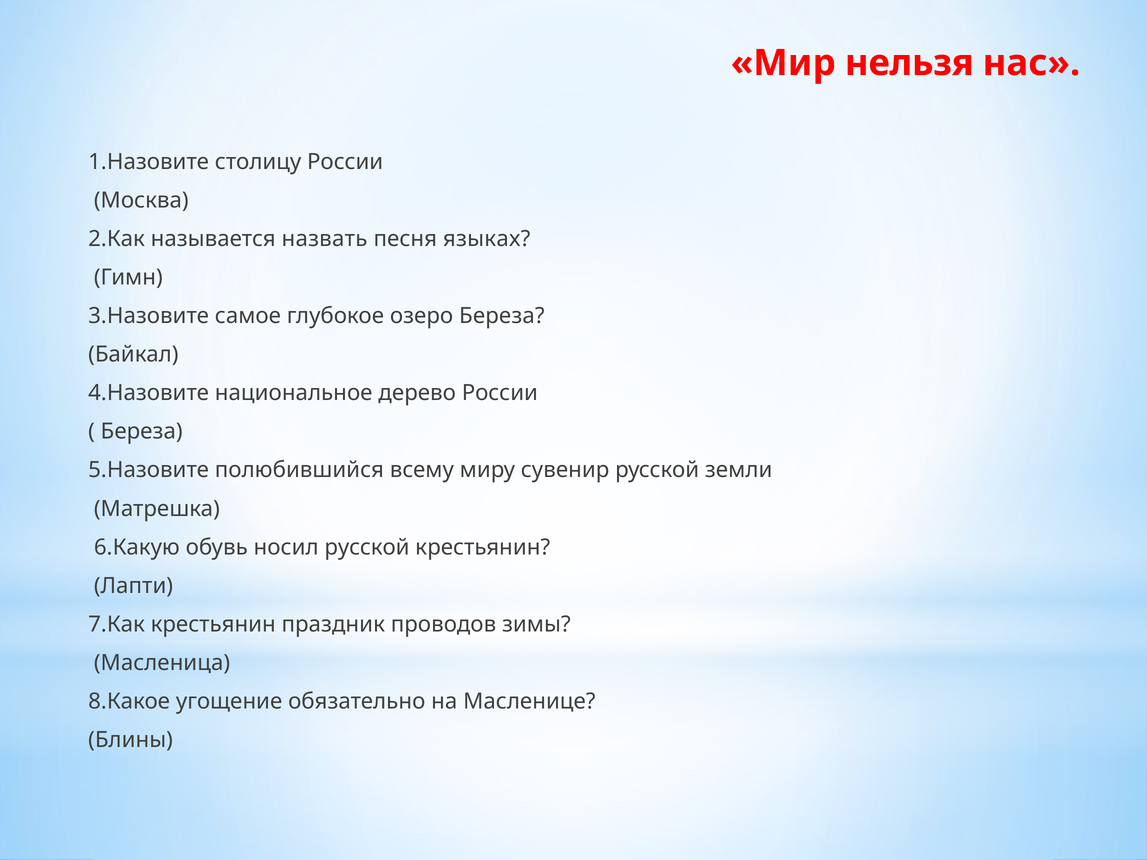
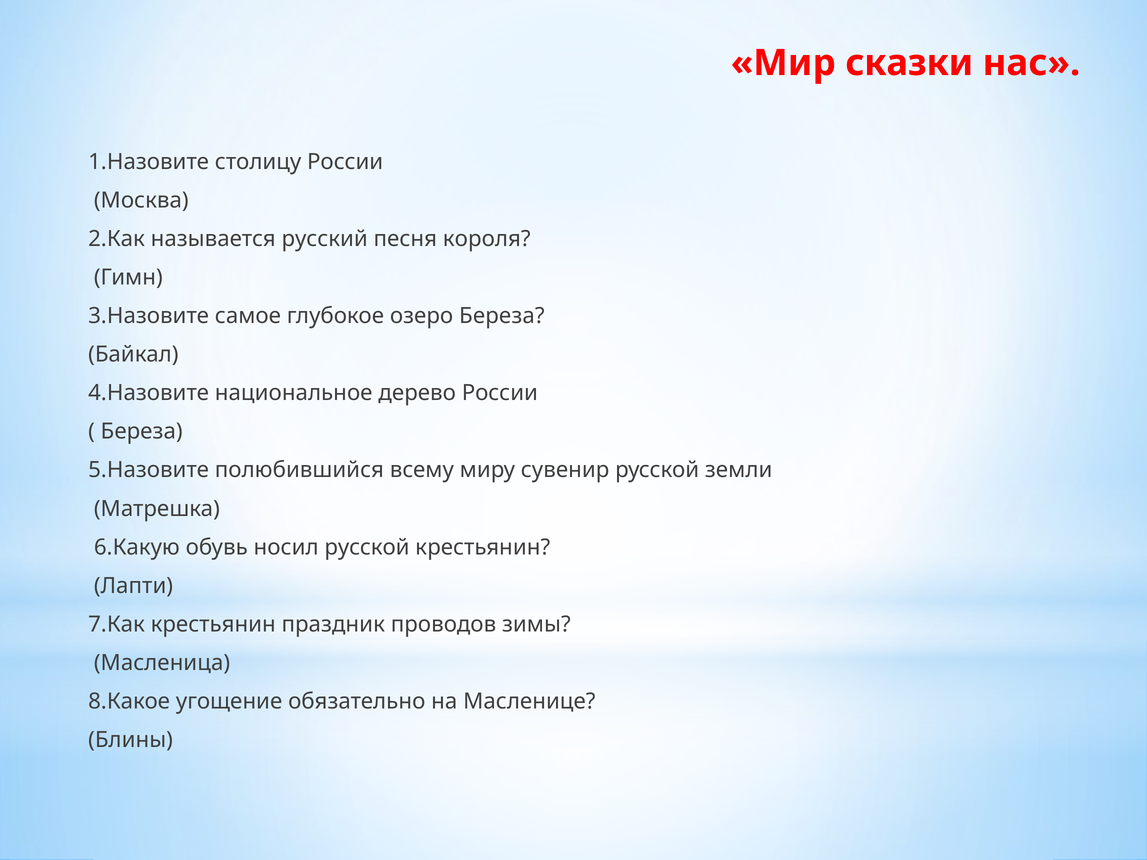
нельзя: нельзя -> сказки
назвать: назвать -> русский
языках: языках -> короля
